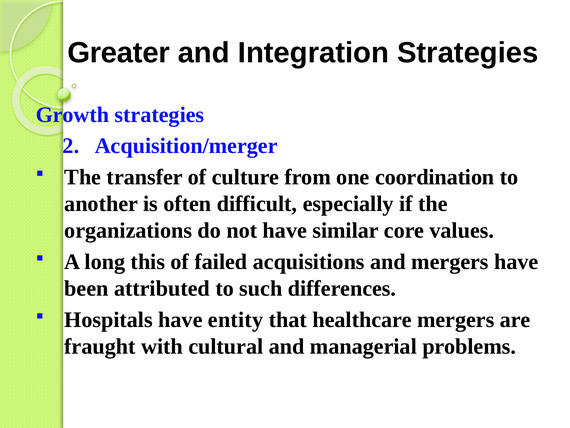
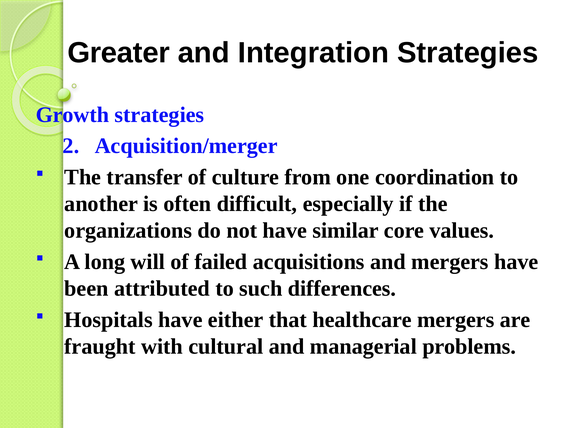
this: this -> will
entity: entity -> either
